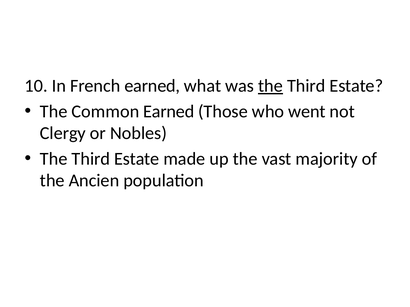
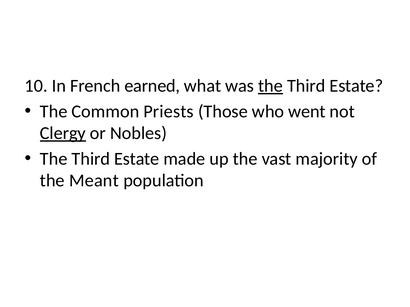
Common Earned: Earned -> Priests
Clergy underline: none -> present
Ancien: Ancien -> Meant
